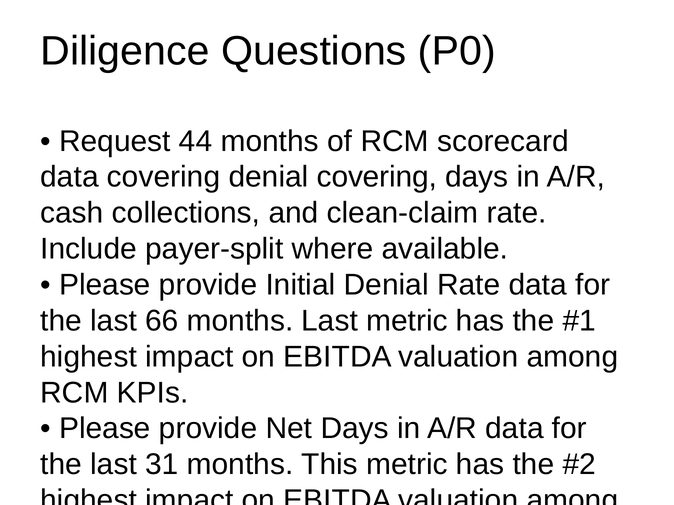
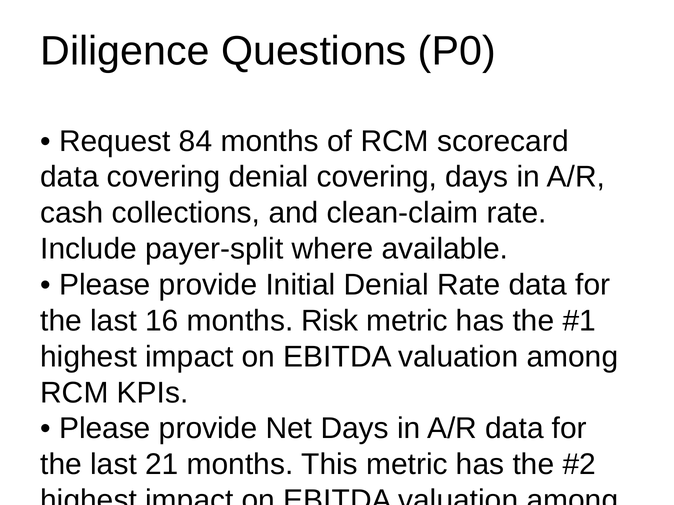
44: 44 -> 84
66: 66 -> 16
months Last: Last -> Risk
31: 31 -> 21
